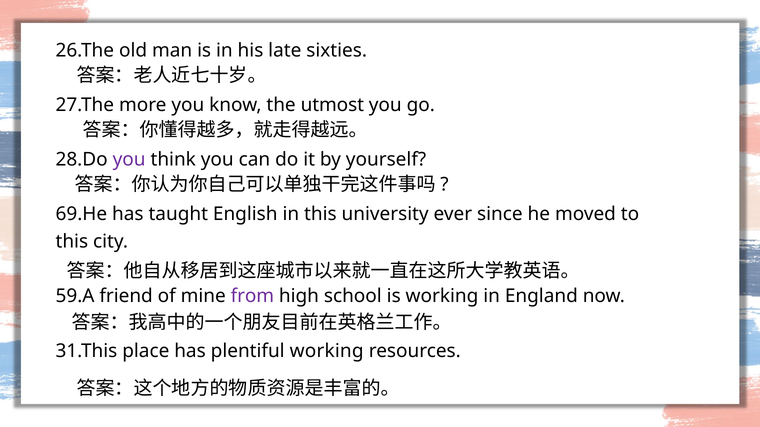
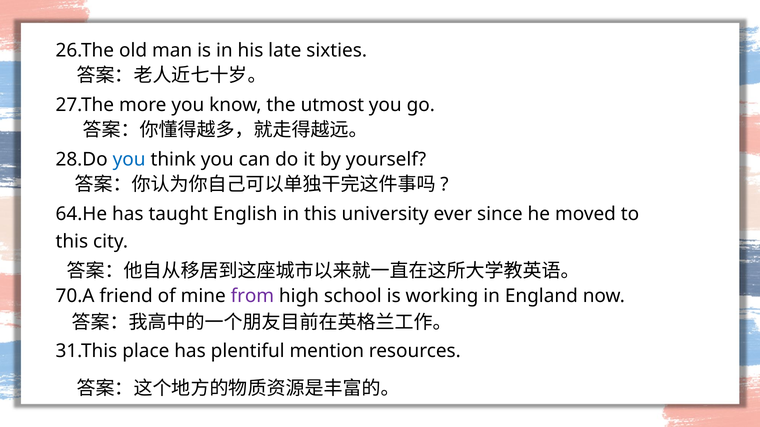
you at (129, 160) colour: purple -> blue
69.He: 69.He -> 64.He
59.A: 59.A -> 70.A
plentiful working: working -> mention
